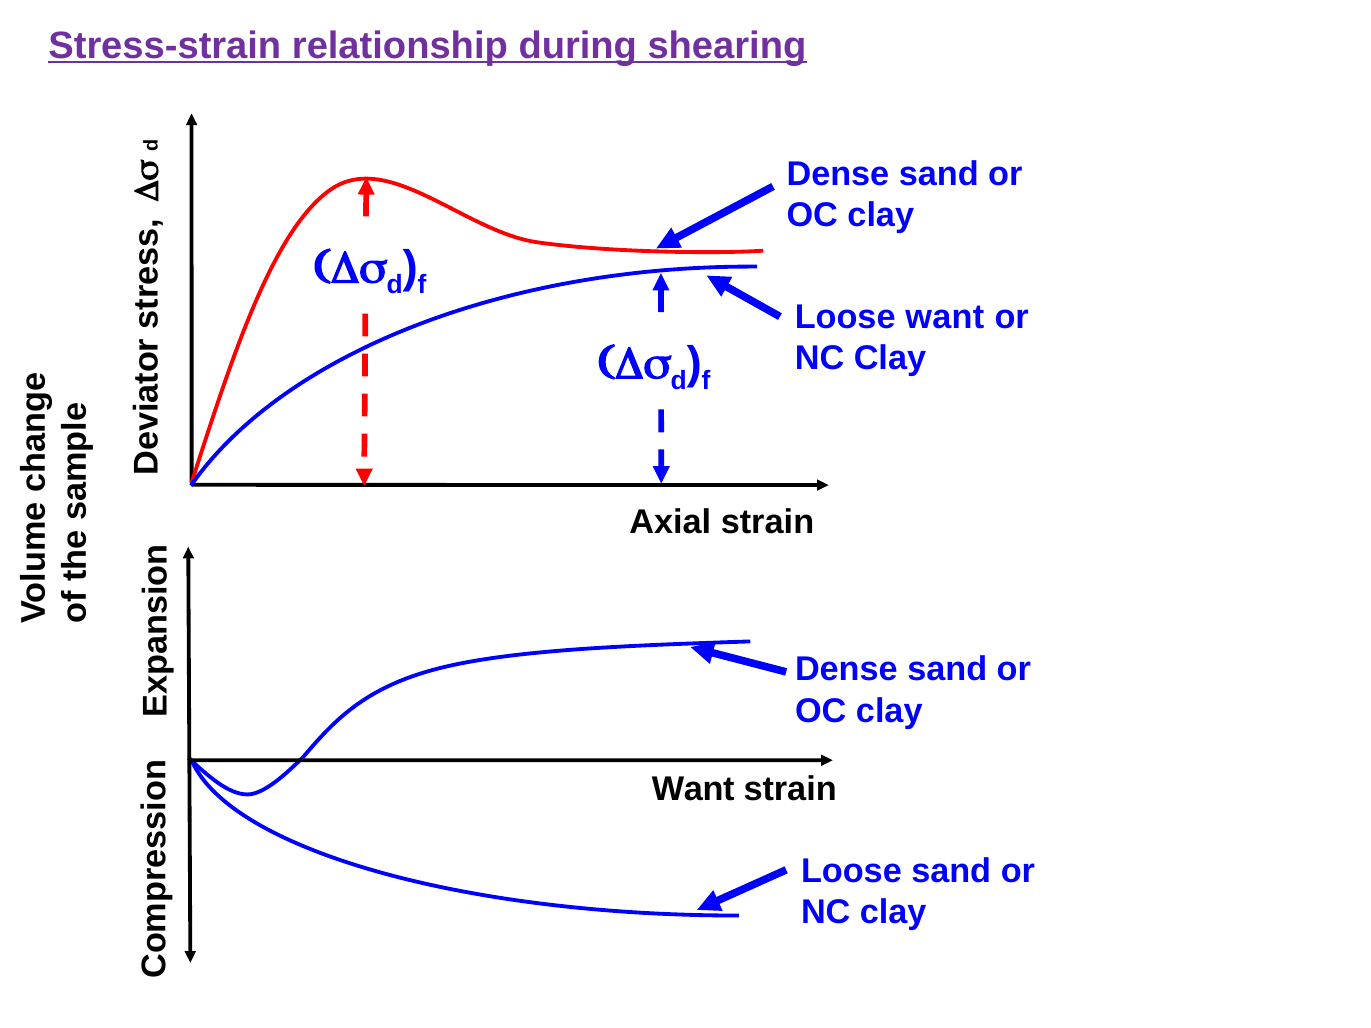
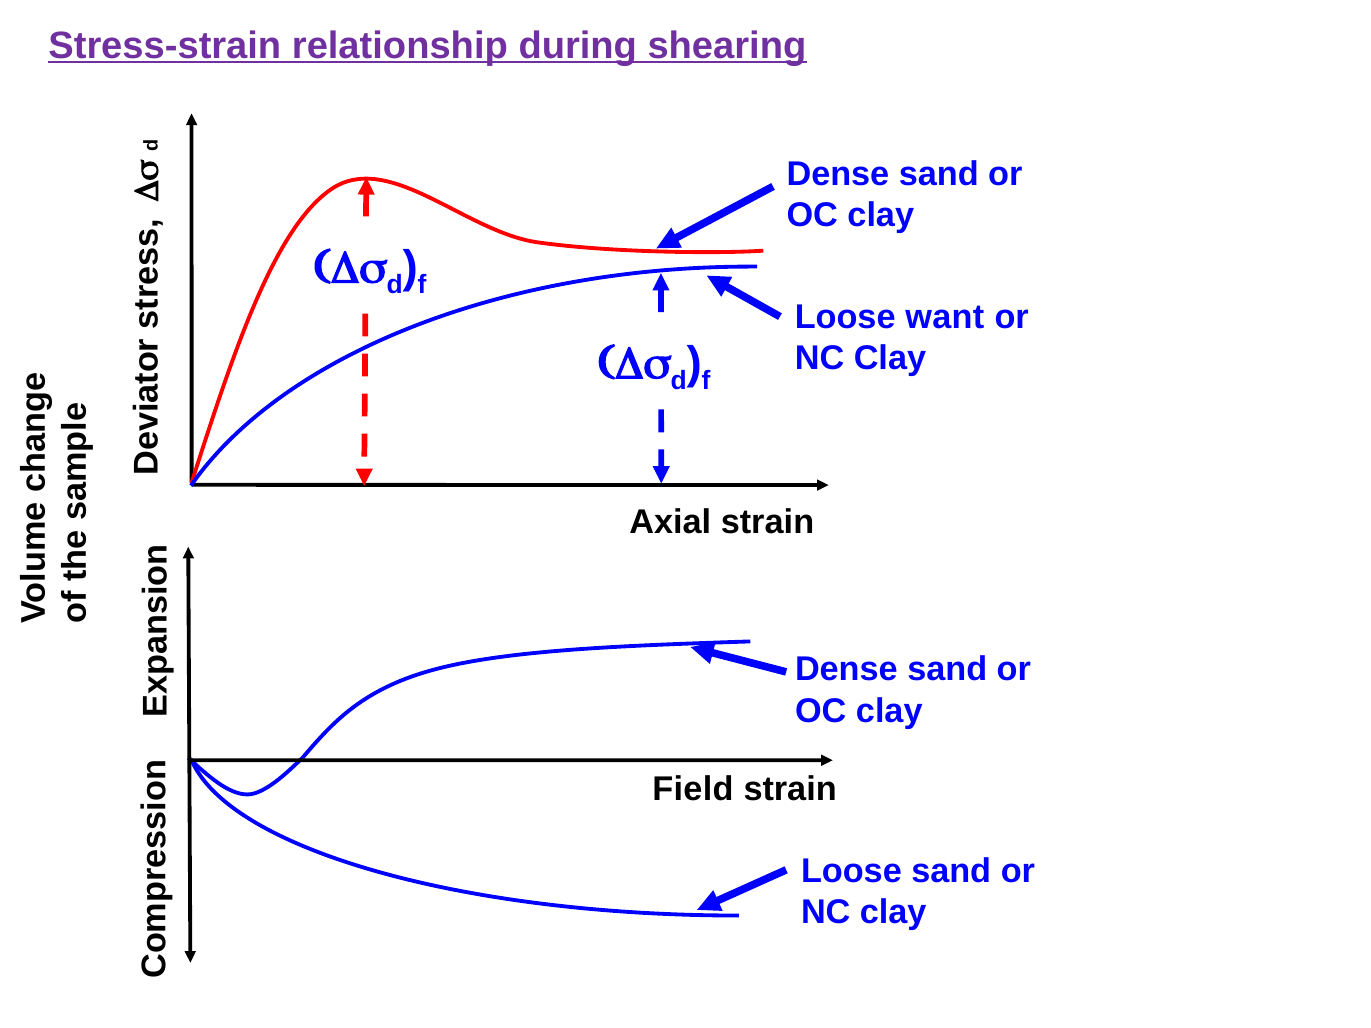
Want at (693, 790): Want -> Field
